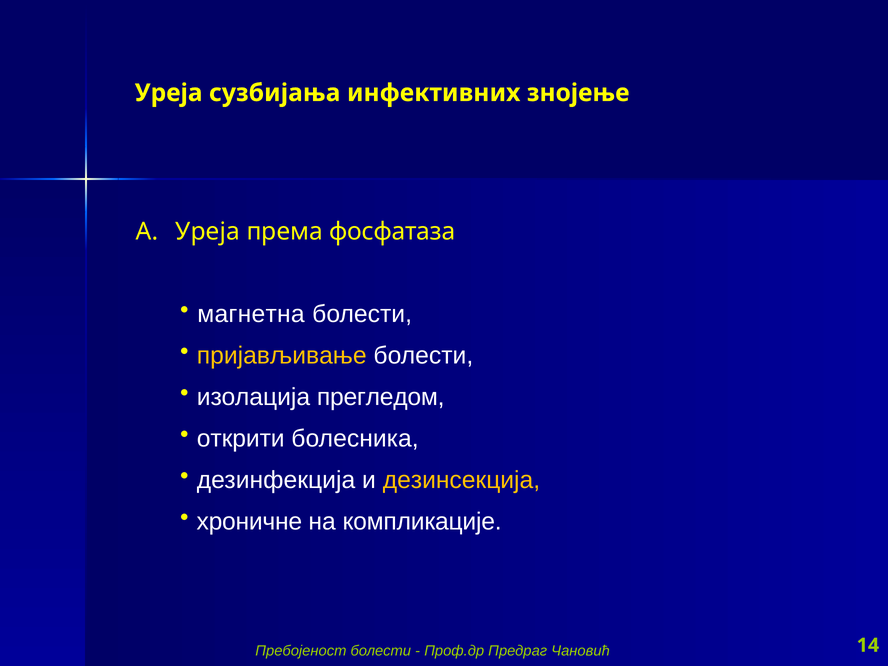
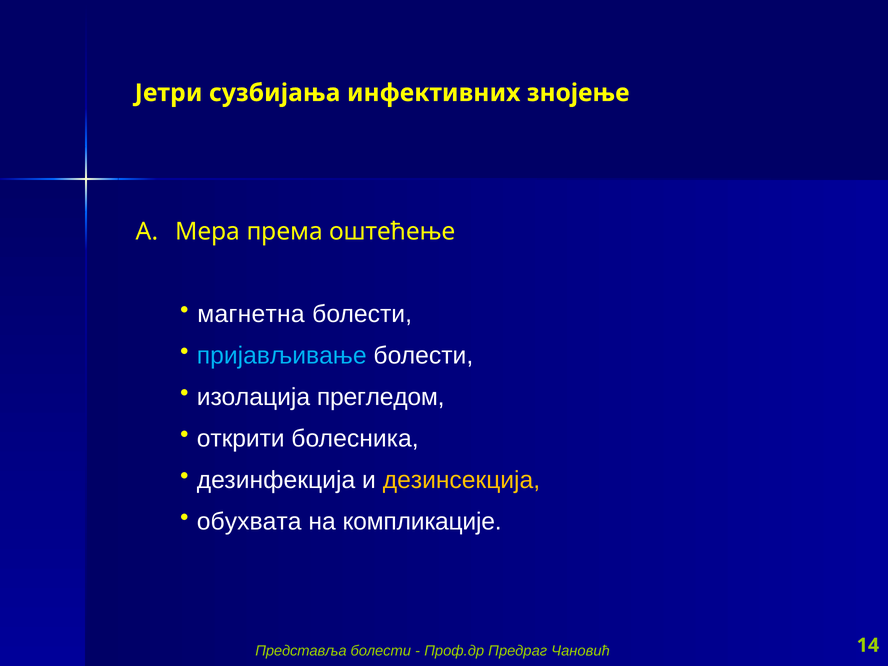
Уреја at (169, 93): Уреја -> Јетри
Уреја at (208, 231): Уреја -> Мера
фосфатаза: фосфатаза -> оштећење
пријављивање colour: yellow -> light blue
хроничне: хроничне -> обухвата
Пребојеност: Пребојеност -> Представља
